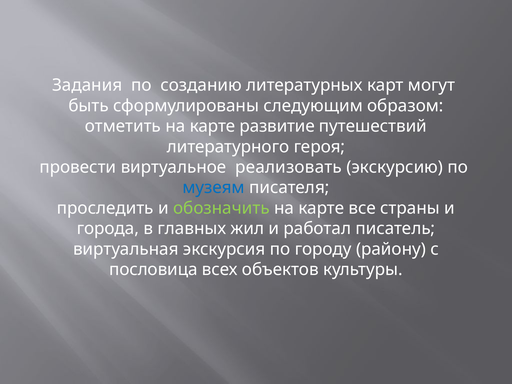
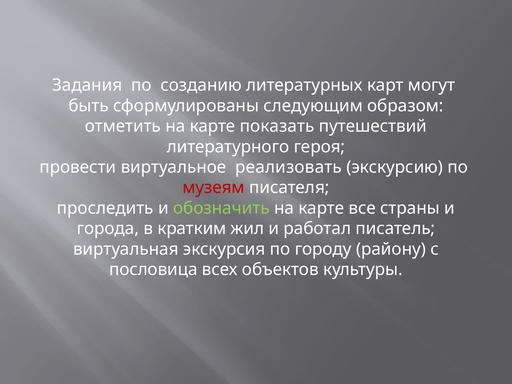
развитие: развитие -> показать
музеям colour: blue -> red
главных: главных -> кратким
